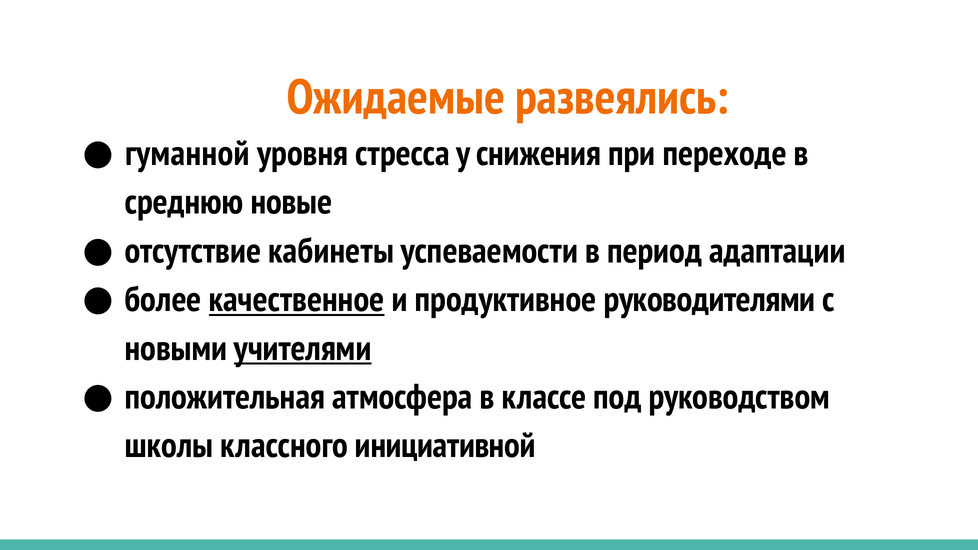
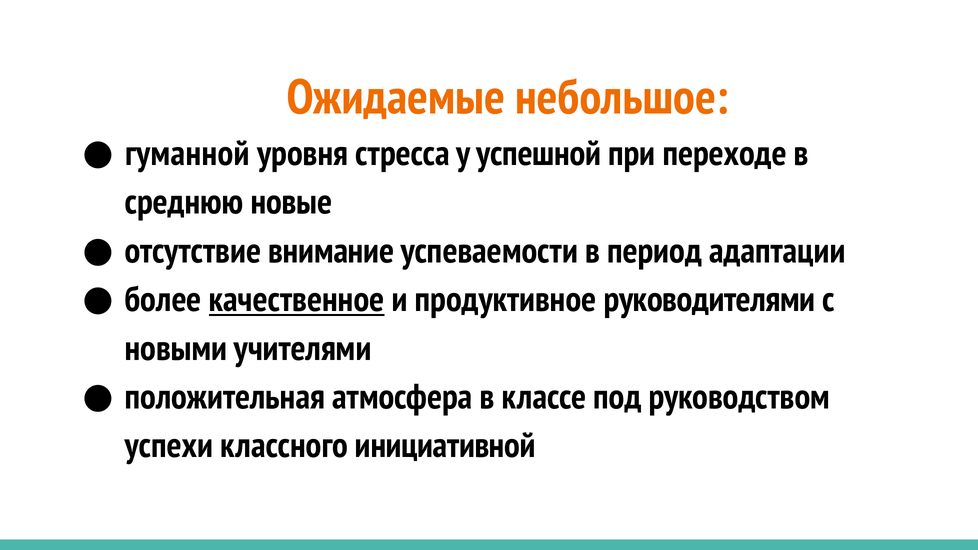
развеялись: развеялись -> небольшое
снижения: снижения -> успешной
кабинеты: кабинеты -> внимание
учителями underline: present -> none
школы: школы -> успехи
